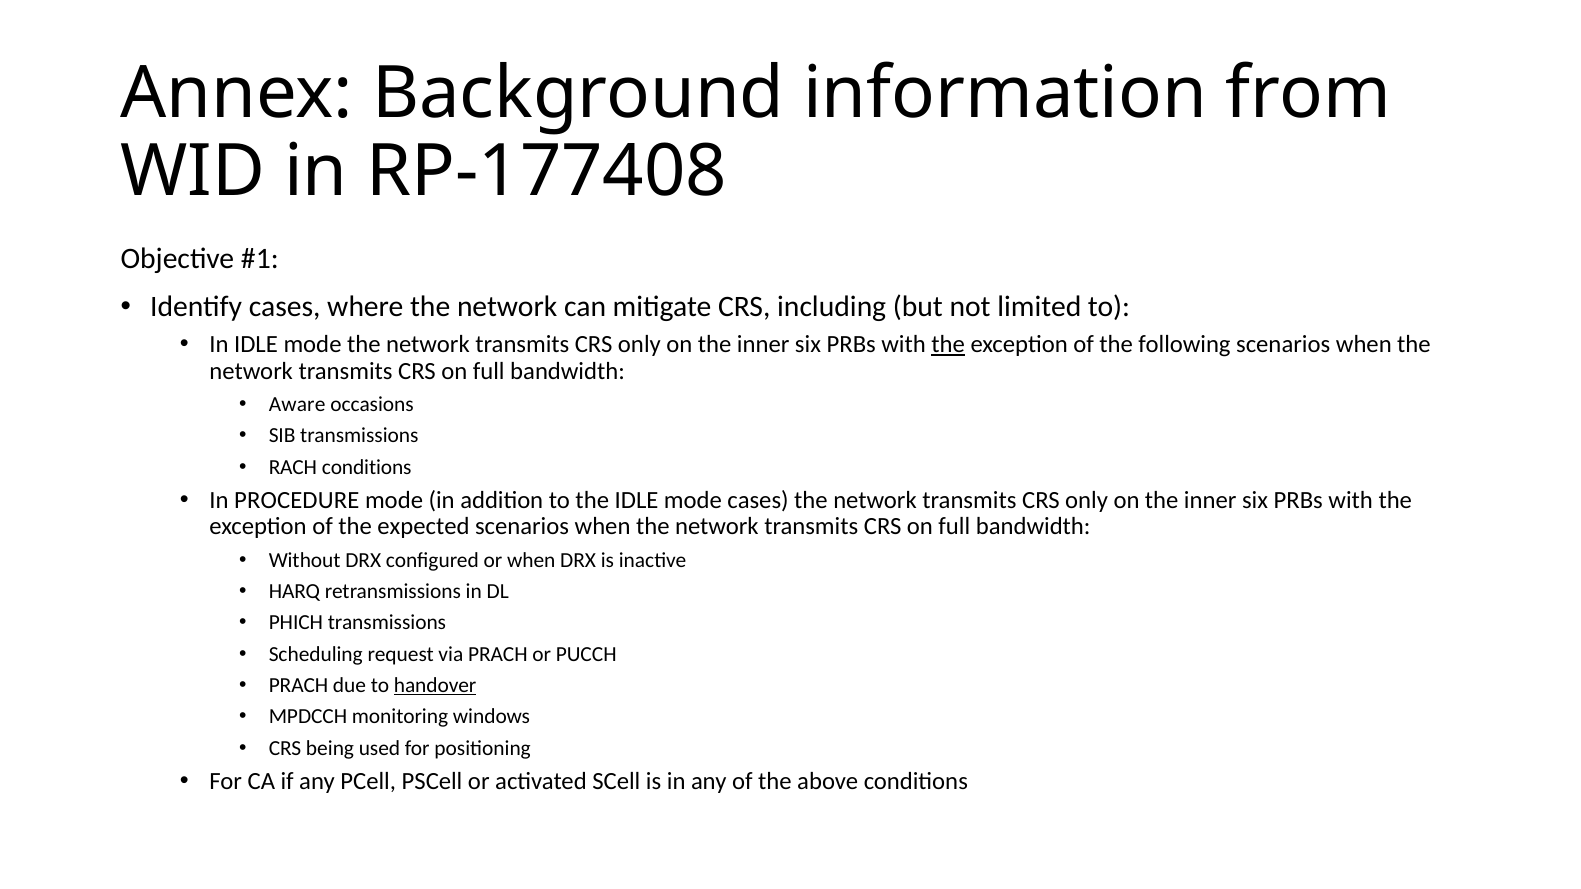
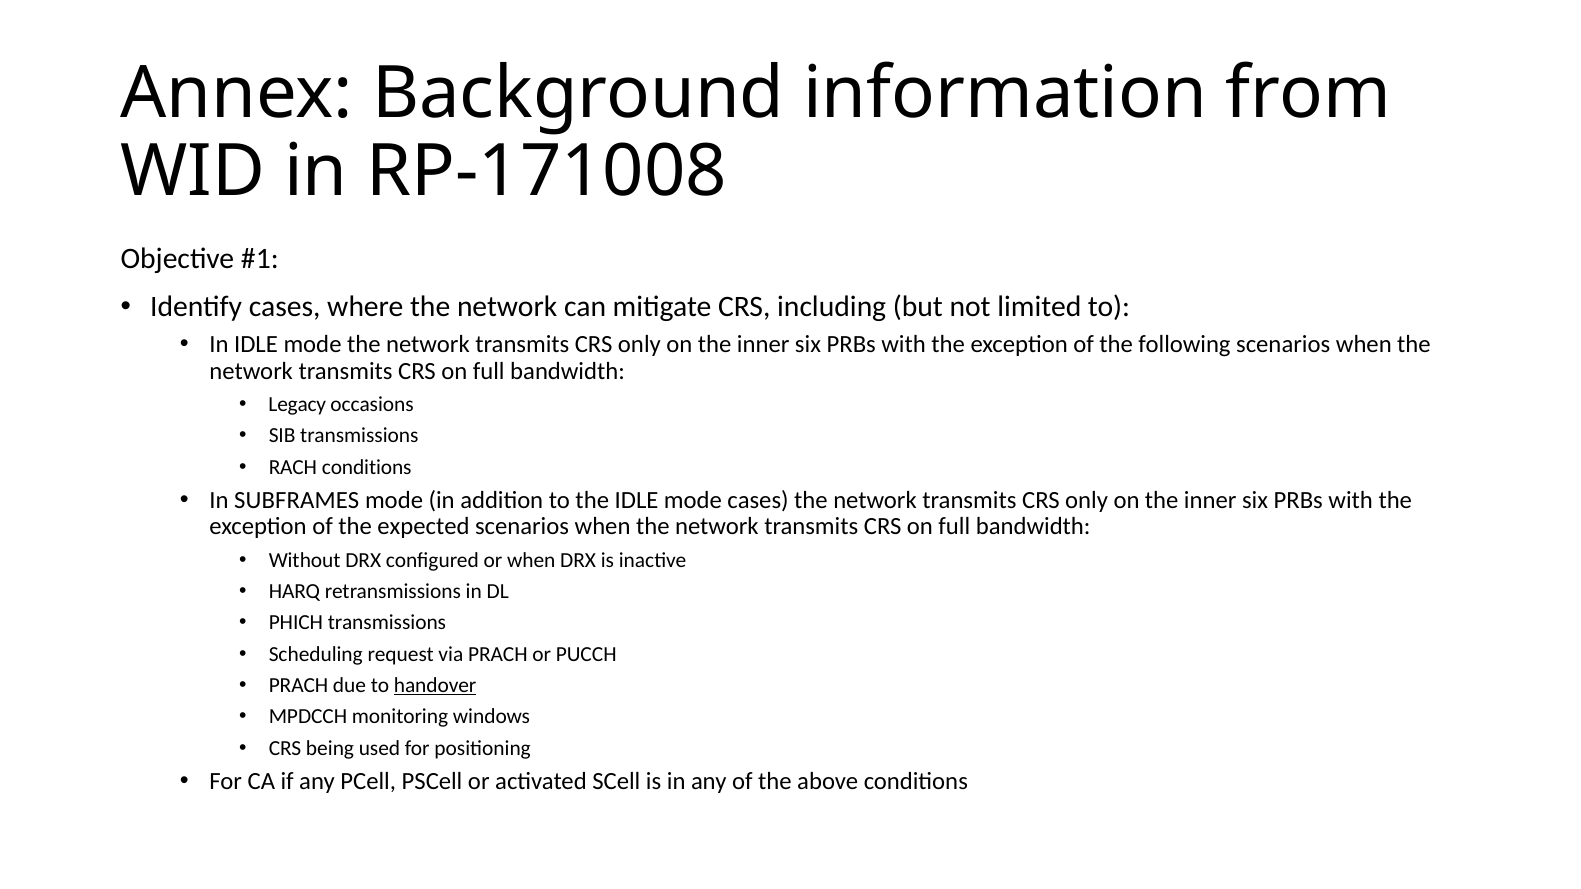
RP-177408: RP-177408 -> RP-171008
the at (948, 345) underline: present -> none
Aware: Aware -> Legacy
PROCEDURE: PROCEDURE -> SUBFRAMES
